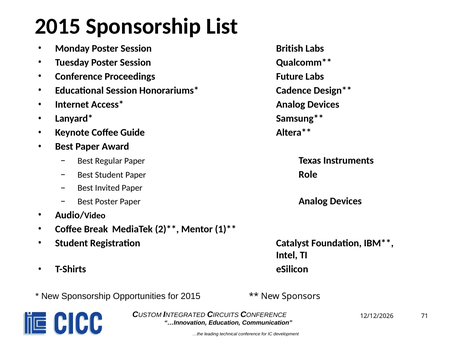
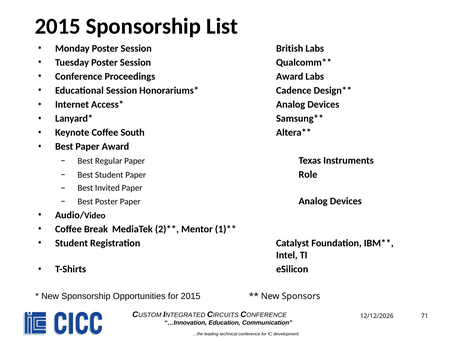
Proceedings Future: Future -> Award
Guide: Guide -> South
